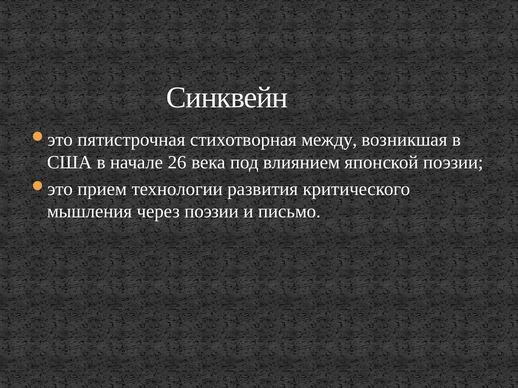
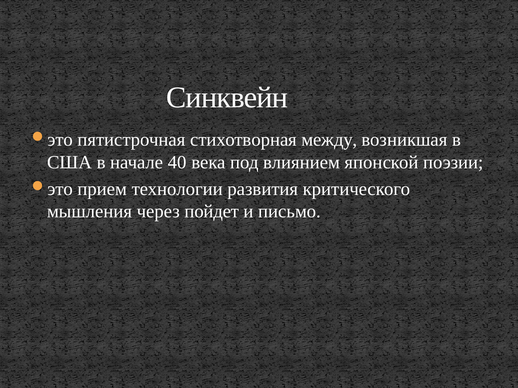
26: 26 -> 40
через поэзии: поэзии -> пойдет
